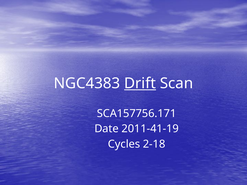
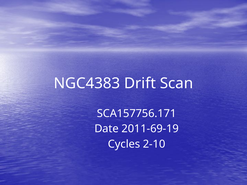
Drift underline: present -> none
2011-41-19: 2011-41-19 -> 2011-69-19
2-18: 2-18 -> 2-10
